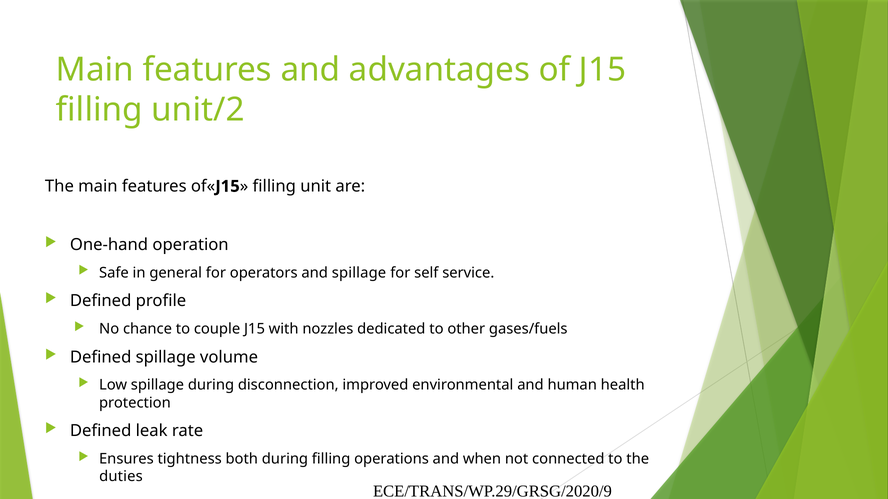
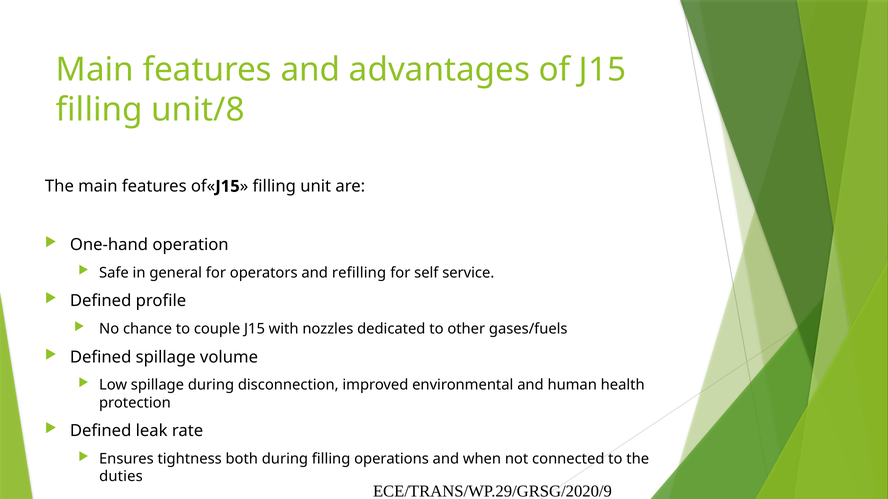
unit/2: unit/2 -> unit/8
and spillage: spillage -> refilling
